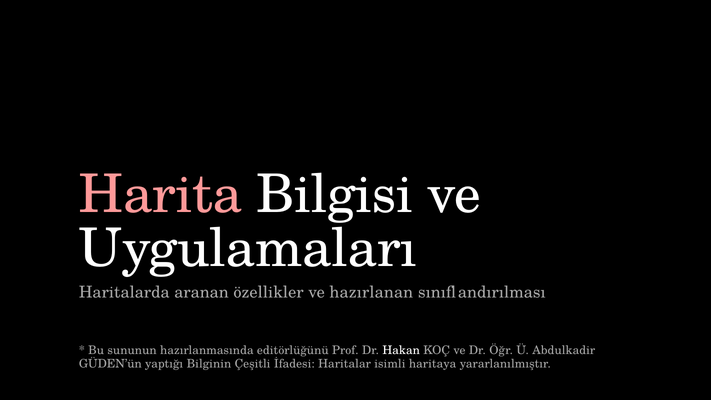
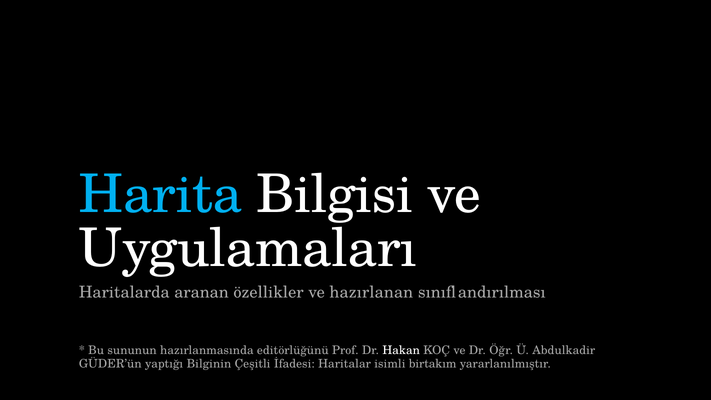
Harita colour: pink -> light blue
GÜDEN’ün: GÜDEN’ün -> GÜDER’ün
haritaya: haritaya -> birtakım
